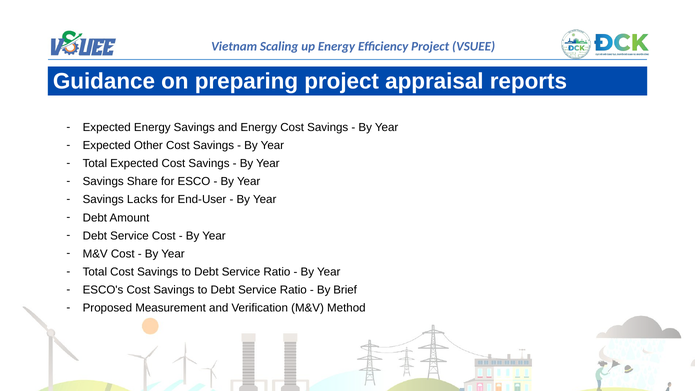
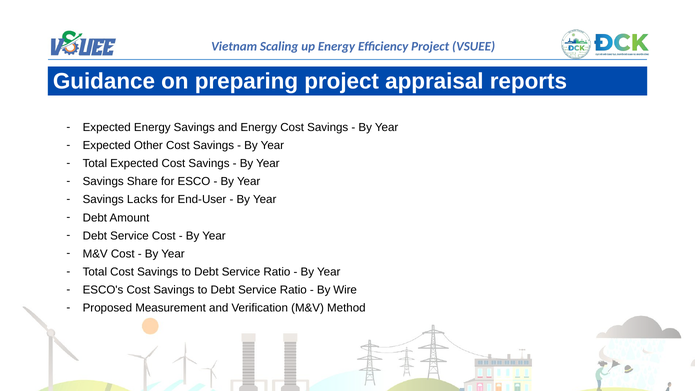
Brief: Brief -> Wire
